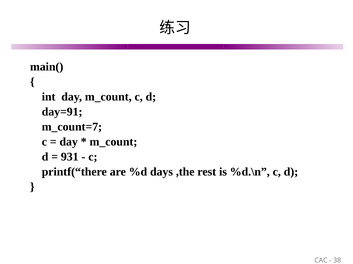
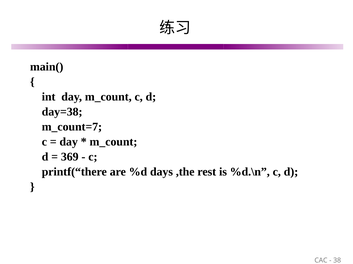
day=91: day=91 -> day=38
931: 931 -> 369
